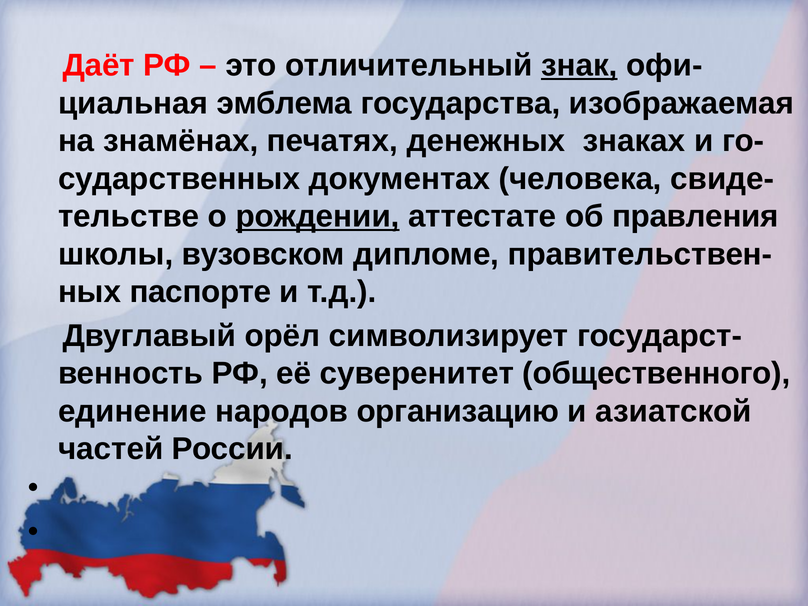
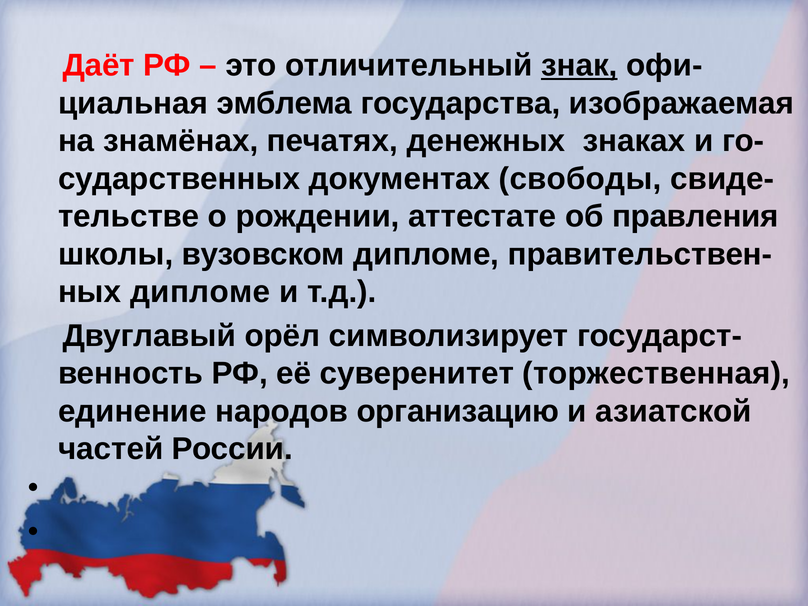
человека: человека -> свободы
рождении underline: present -> none
паспорте at (201, 292): паспорте -> дипломе
общественного: общественного -> торжественная
